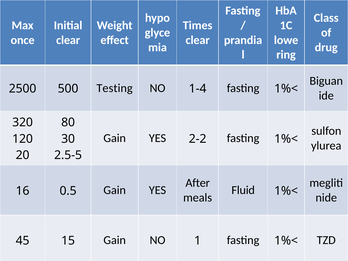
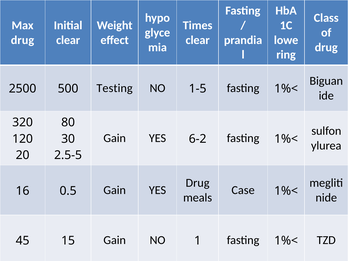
once at (23, 40): once -> drug
1-4: 1-4 -> 1-5
2-2: 2-2 -> 6-2
After at (198, 183): After -> Drug
Fluid: Fluid -> Case
